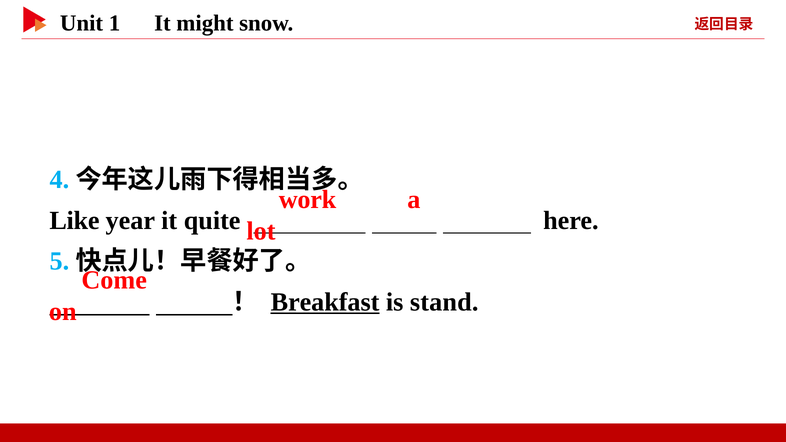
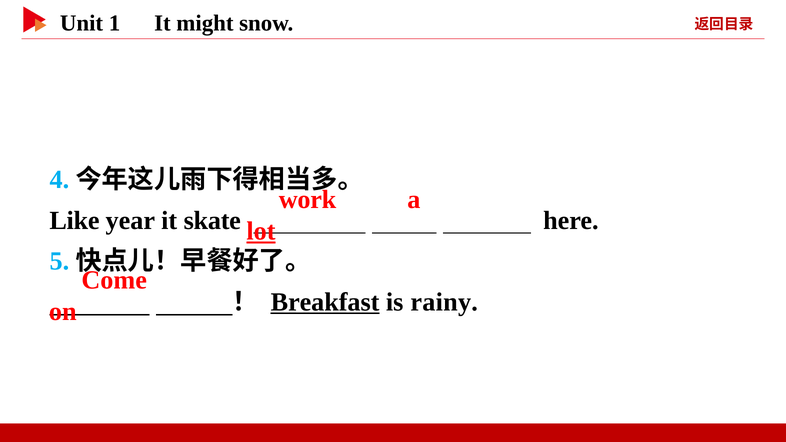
quite: quite -> skate
lot underline: none -> present
stand: stand -> rainy
